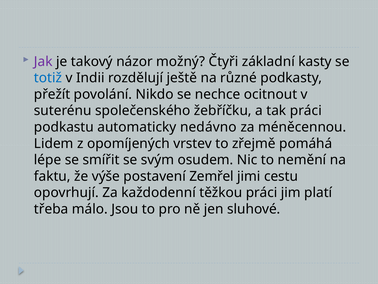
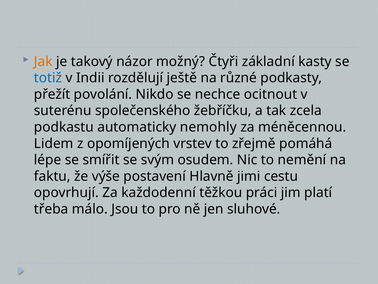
Jak colour: purple -> orange
tak práci: práci -> zcela
nedávno: nedávno -> nemohly
Zemřel: Zemřel -> Hlavně
